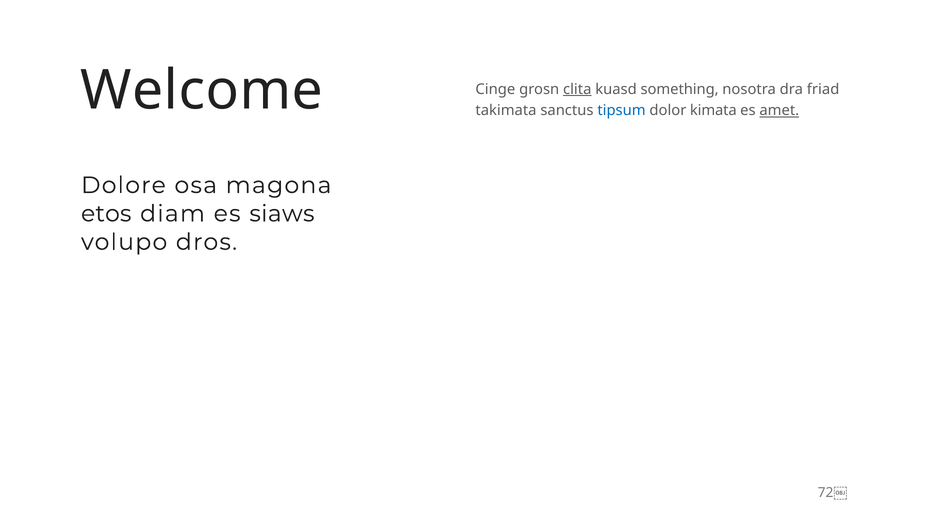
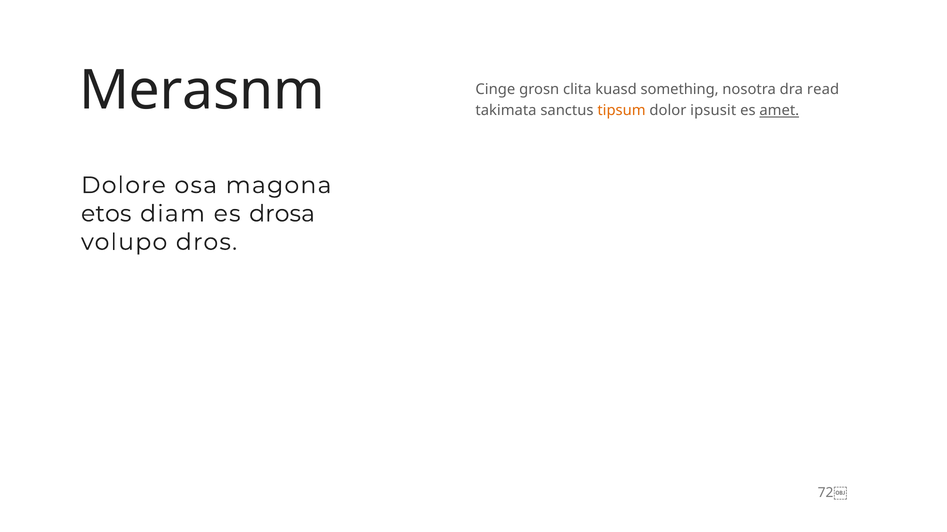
Welcome: Welcome -> Merasnm
clita underline: present -> none
friad: friad -> read
tipsum colour: blue -> orange
kimata: kimata -> ipsusit
siaws: siaws -> drosa
